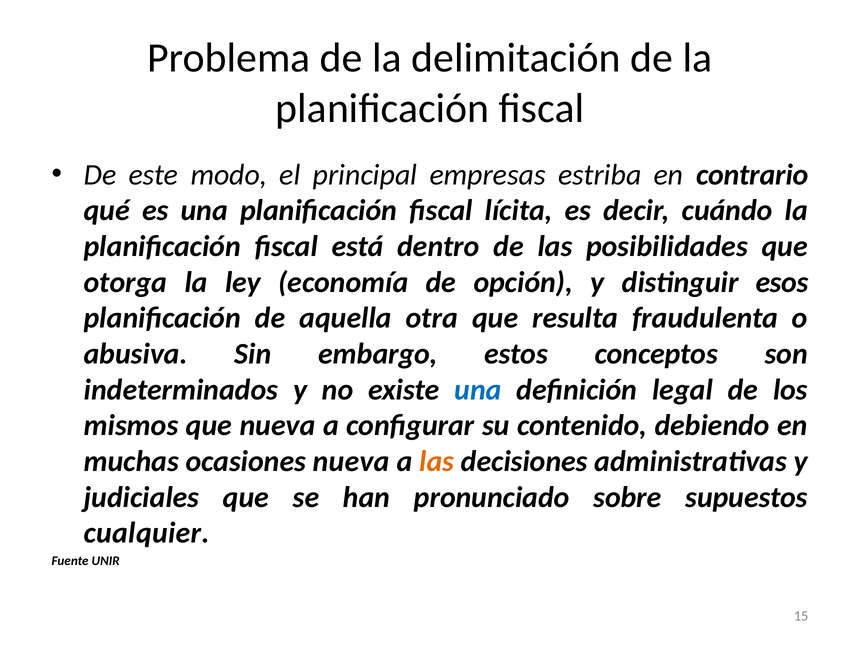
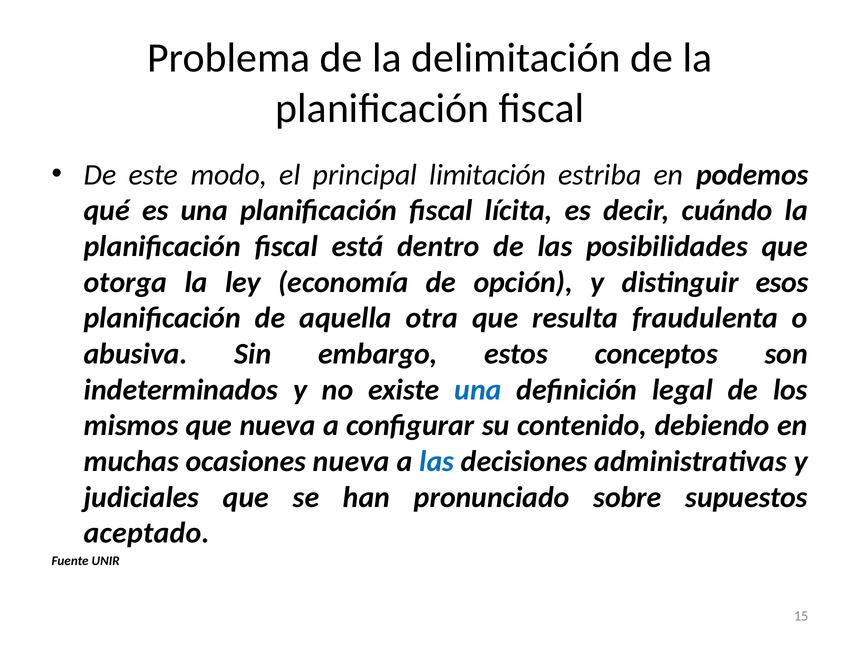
empresas: empresas -> limitación
contrario: contrario -> podemos
las at (437, 461) colour: orange -> blue
cualquier: cualquier -> aceptado
